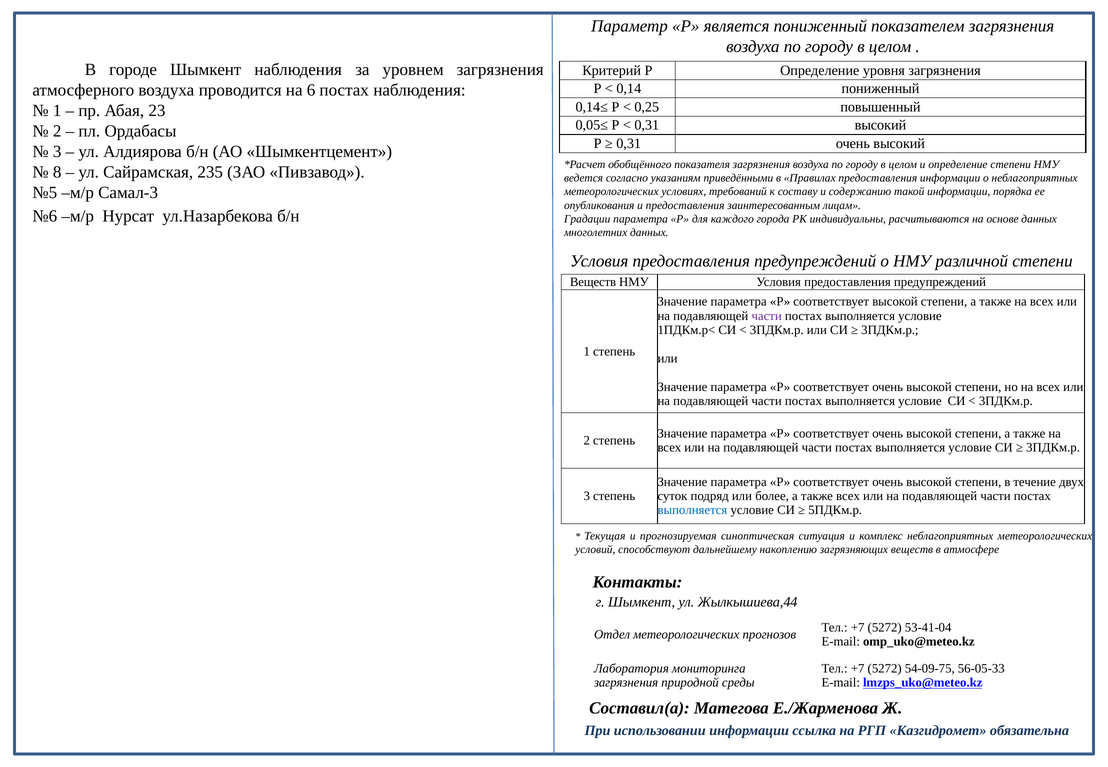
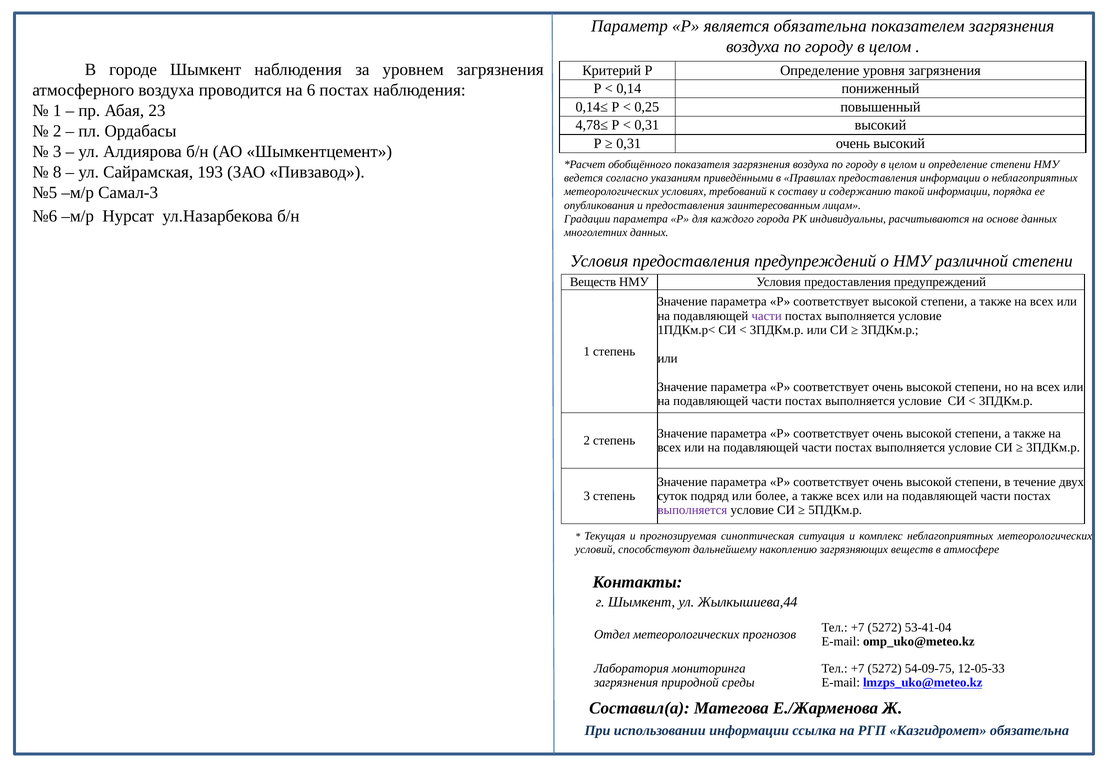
является пониженный: пониженный -> обязательна
0,05≤: 0,05≤ -> 4,78≤
235: 235 -> 193
выполняется at (692, 510) colour: blue -> purple
56-05-33: 56-05-33 -> 12-05-33
